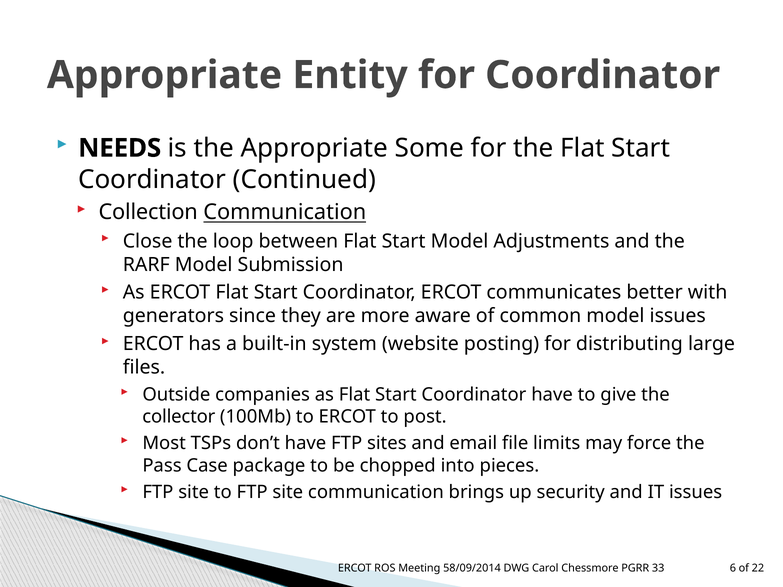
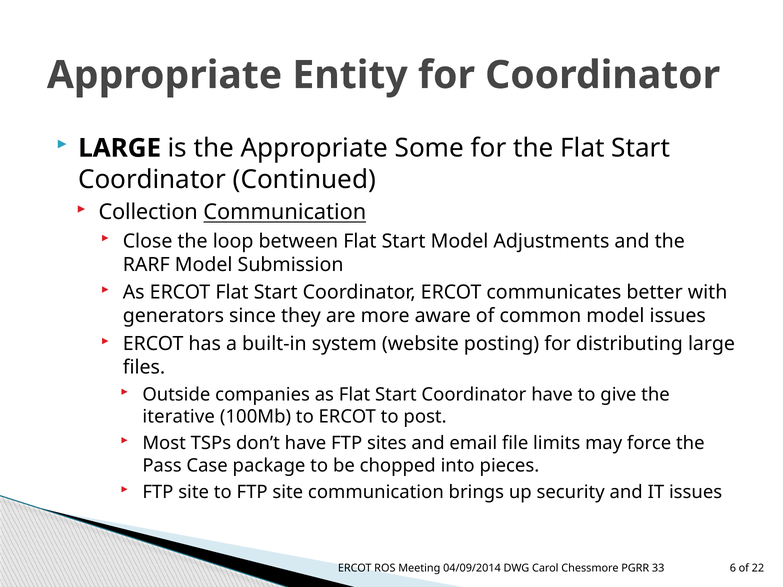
NEEDS at (120, 148): NEEDS -> LARGE
collector: collector -> iterative
58/09/2014: 58/09/2014 -> 04/09/2014
